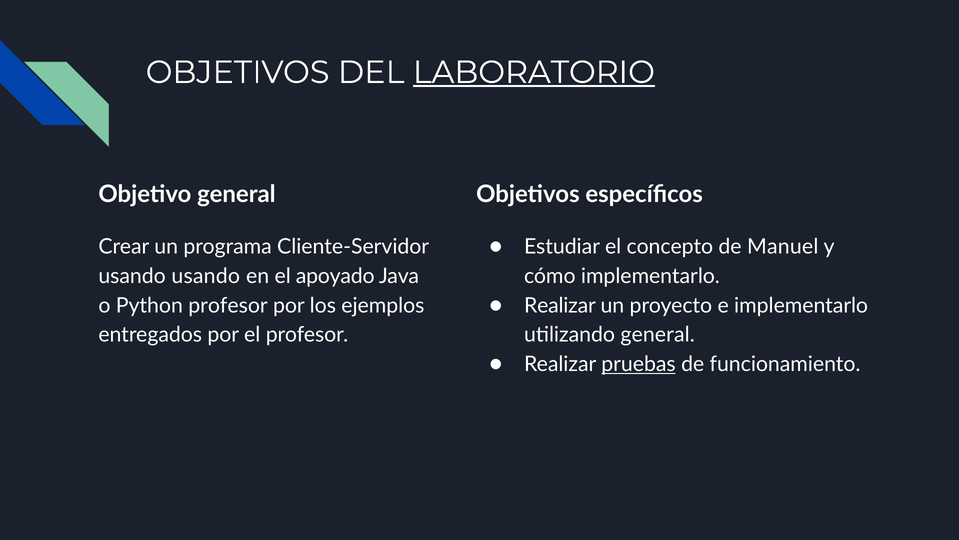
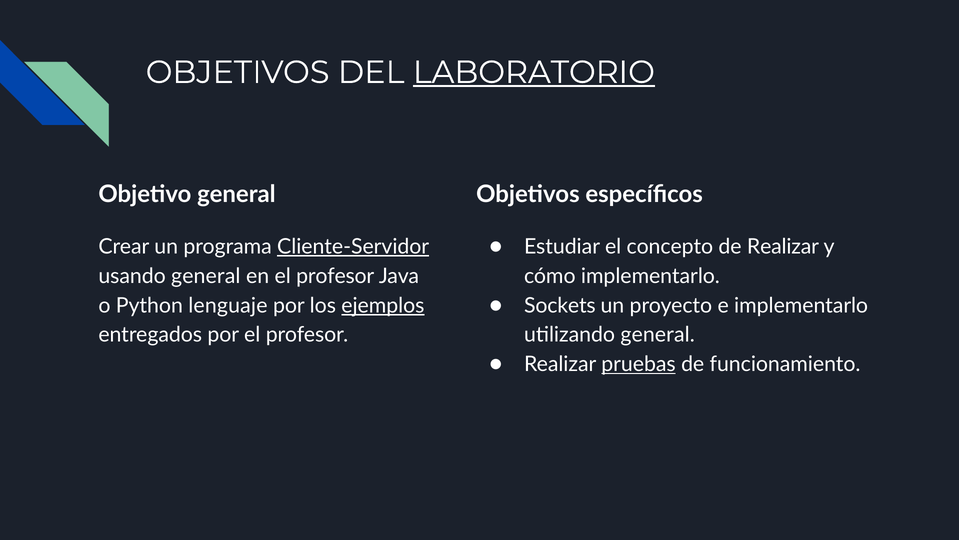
de Manuel: Manuel -> Realizar
Cliente-Servidor underline: none -> present
usando usando: usando -> general
en el apoyado: apoyado -> profesor
Realizar at (560, 305): Realizar -> Sockets
Python profesor: profesor -> lenguaje
ejemplos underline: none -> present
